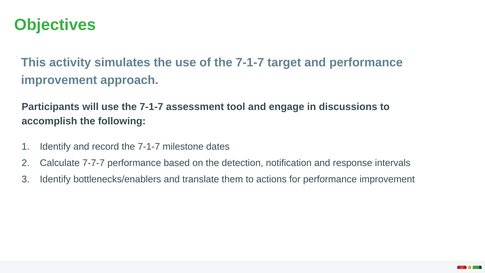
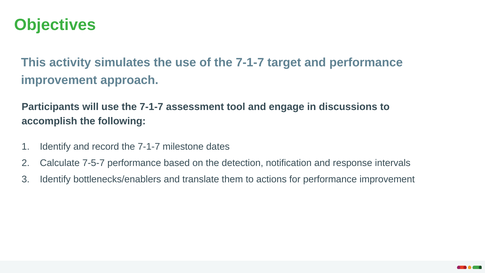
7-7-7: 7-7-7 -> 7-5-7
